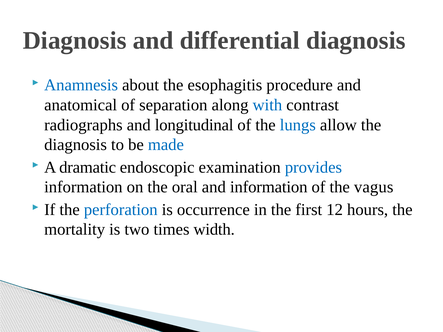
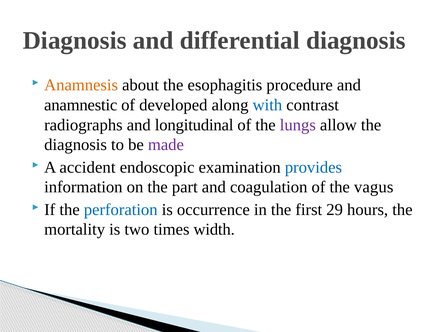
Anamnesis colour: blue -> orange
anatomical: anatomical -> anamnestic
separation: separation -> developed
lungs colour: blue -> purple
made colour: blue -> purple
dramatic: dramatic -> accident
oral: oral -> part
and information: information -> coagulation
12: 12 -> 29
